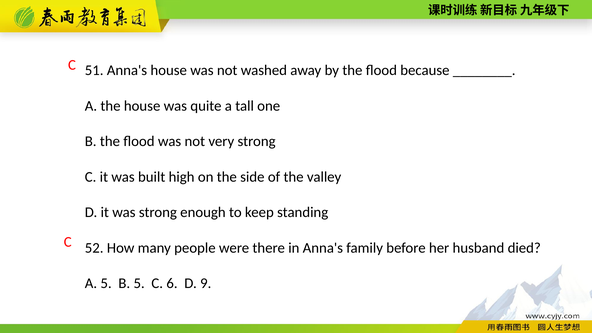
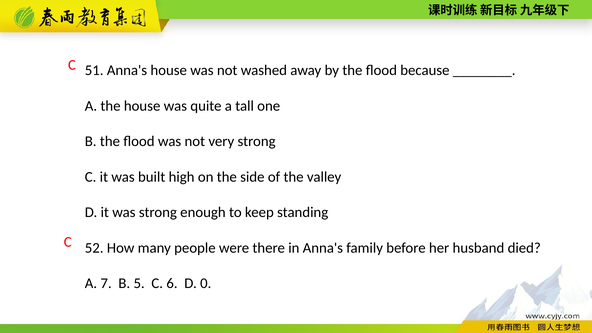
A 5: 5 -> 7
9: 9 -> 0
